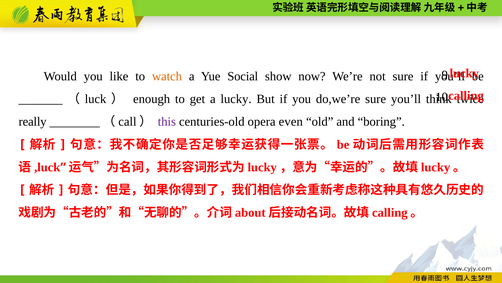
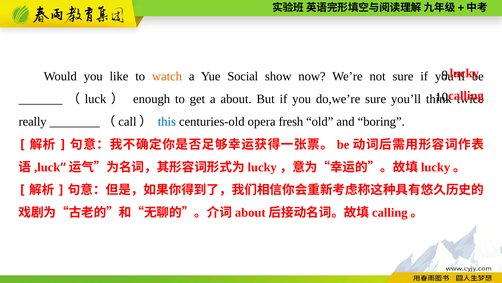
a lucky: lucky -> about
this colour: purple -> blue
even: even -> fresh
